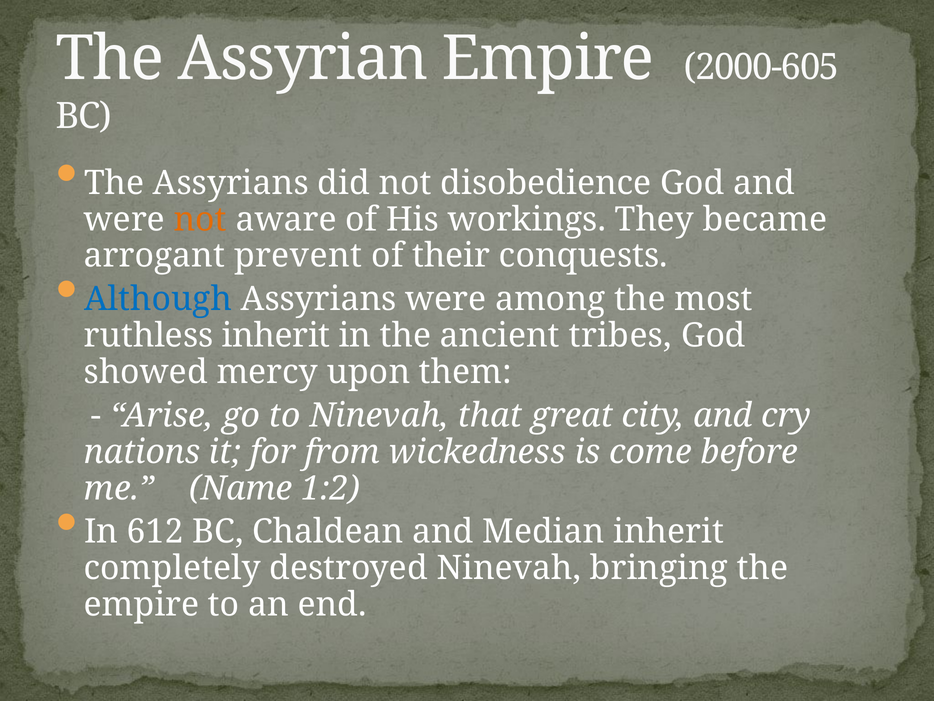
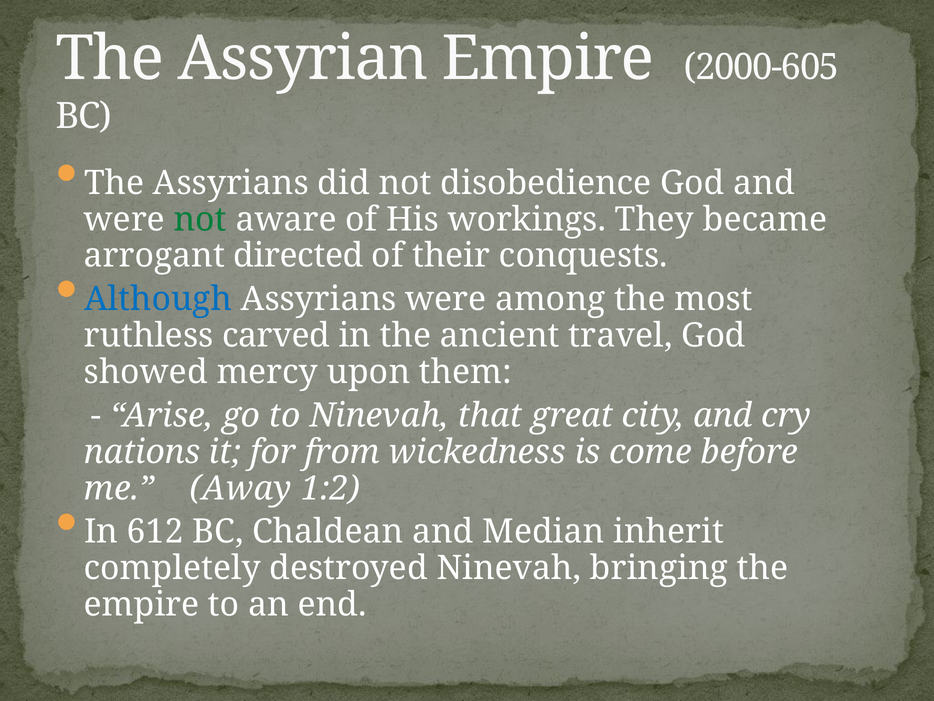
not at (200, 219) colour: orange -> green
prevent: prevent -> directed
ruthless inherit: inherit -> carved
tribes: tribes -> travel
Name: Name -> Away
